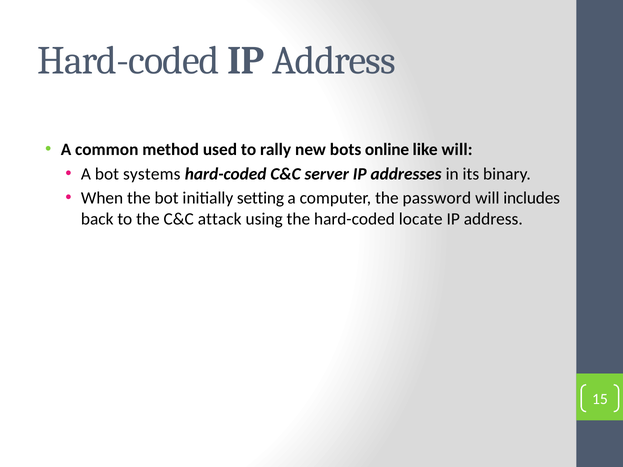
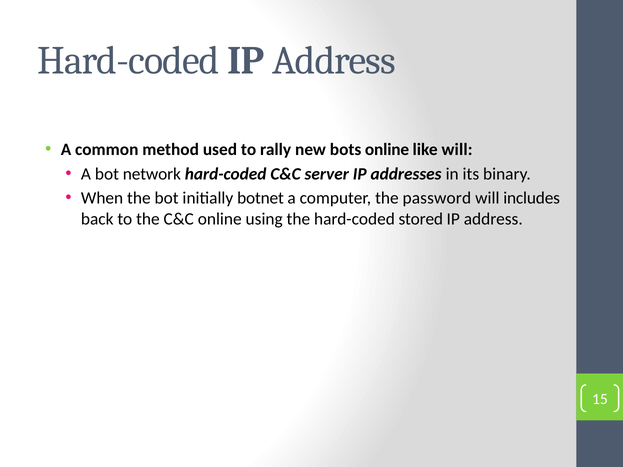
systems: systems -> network
setting: setting -> botnet
C&C attack: attack -> online
locate: locate -> stored
